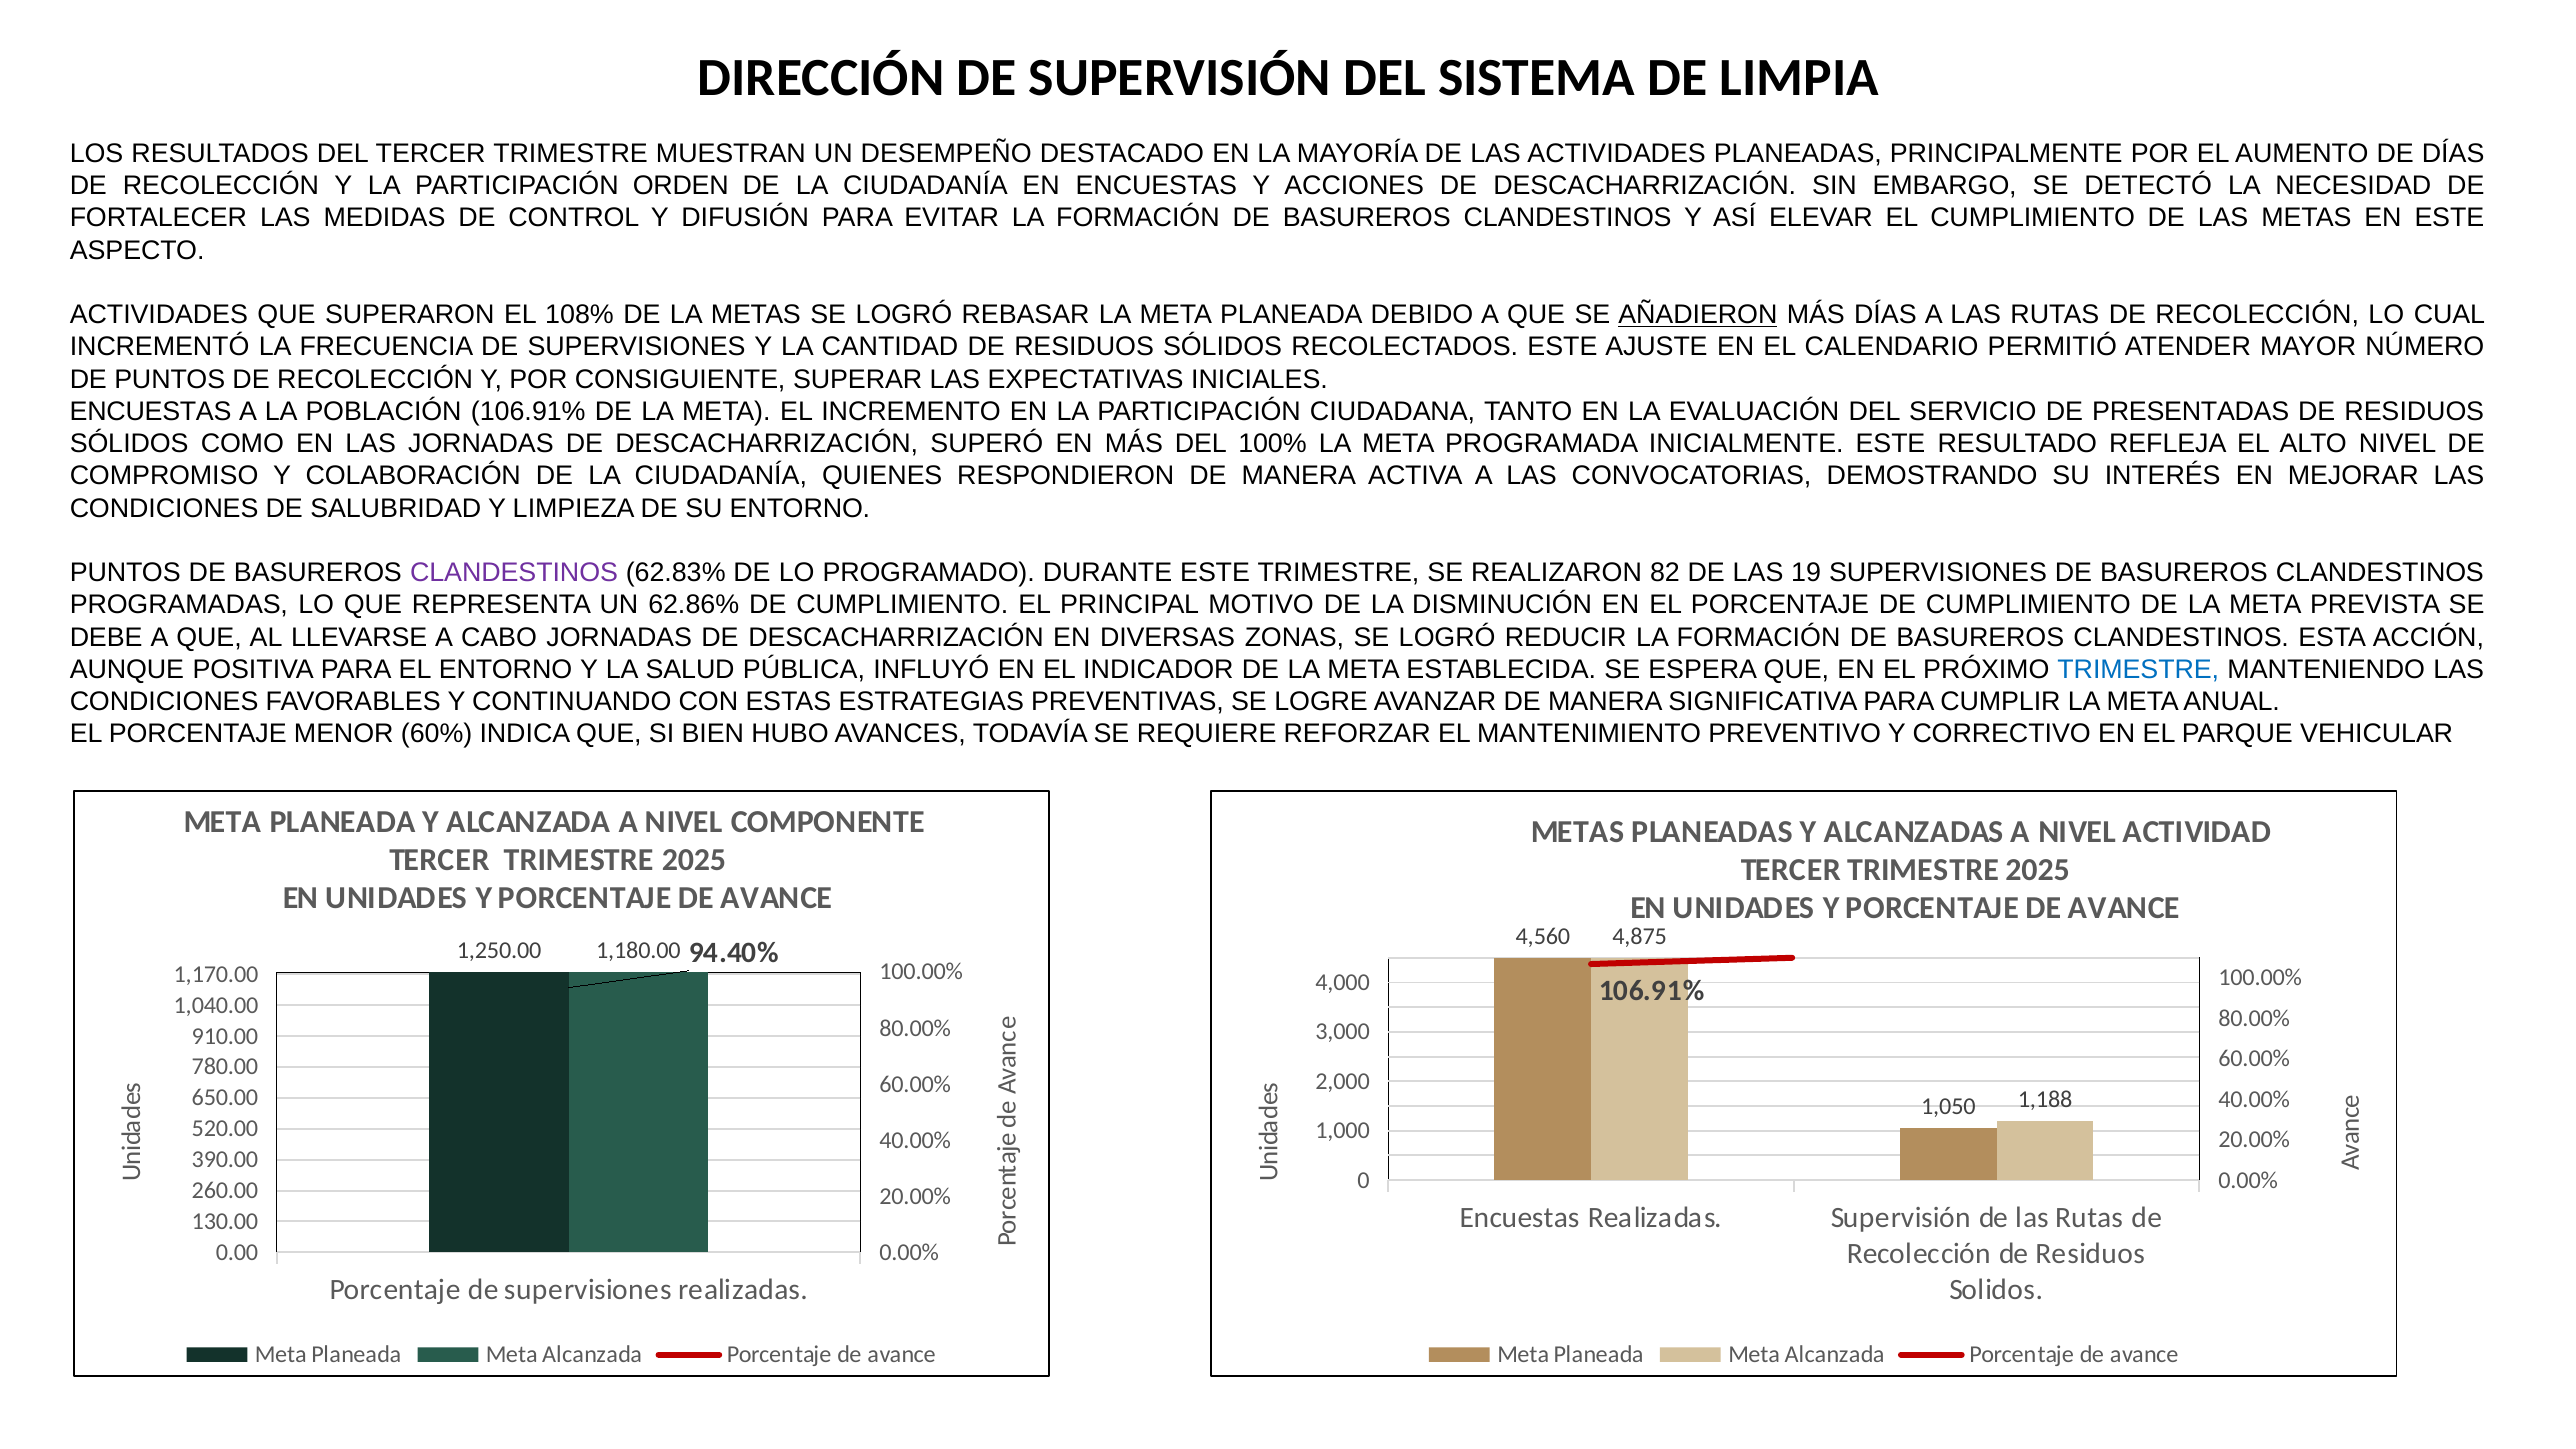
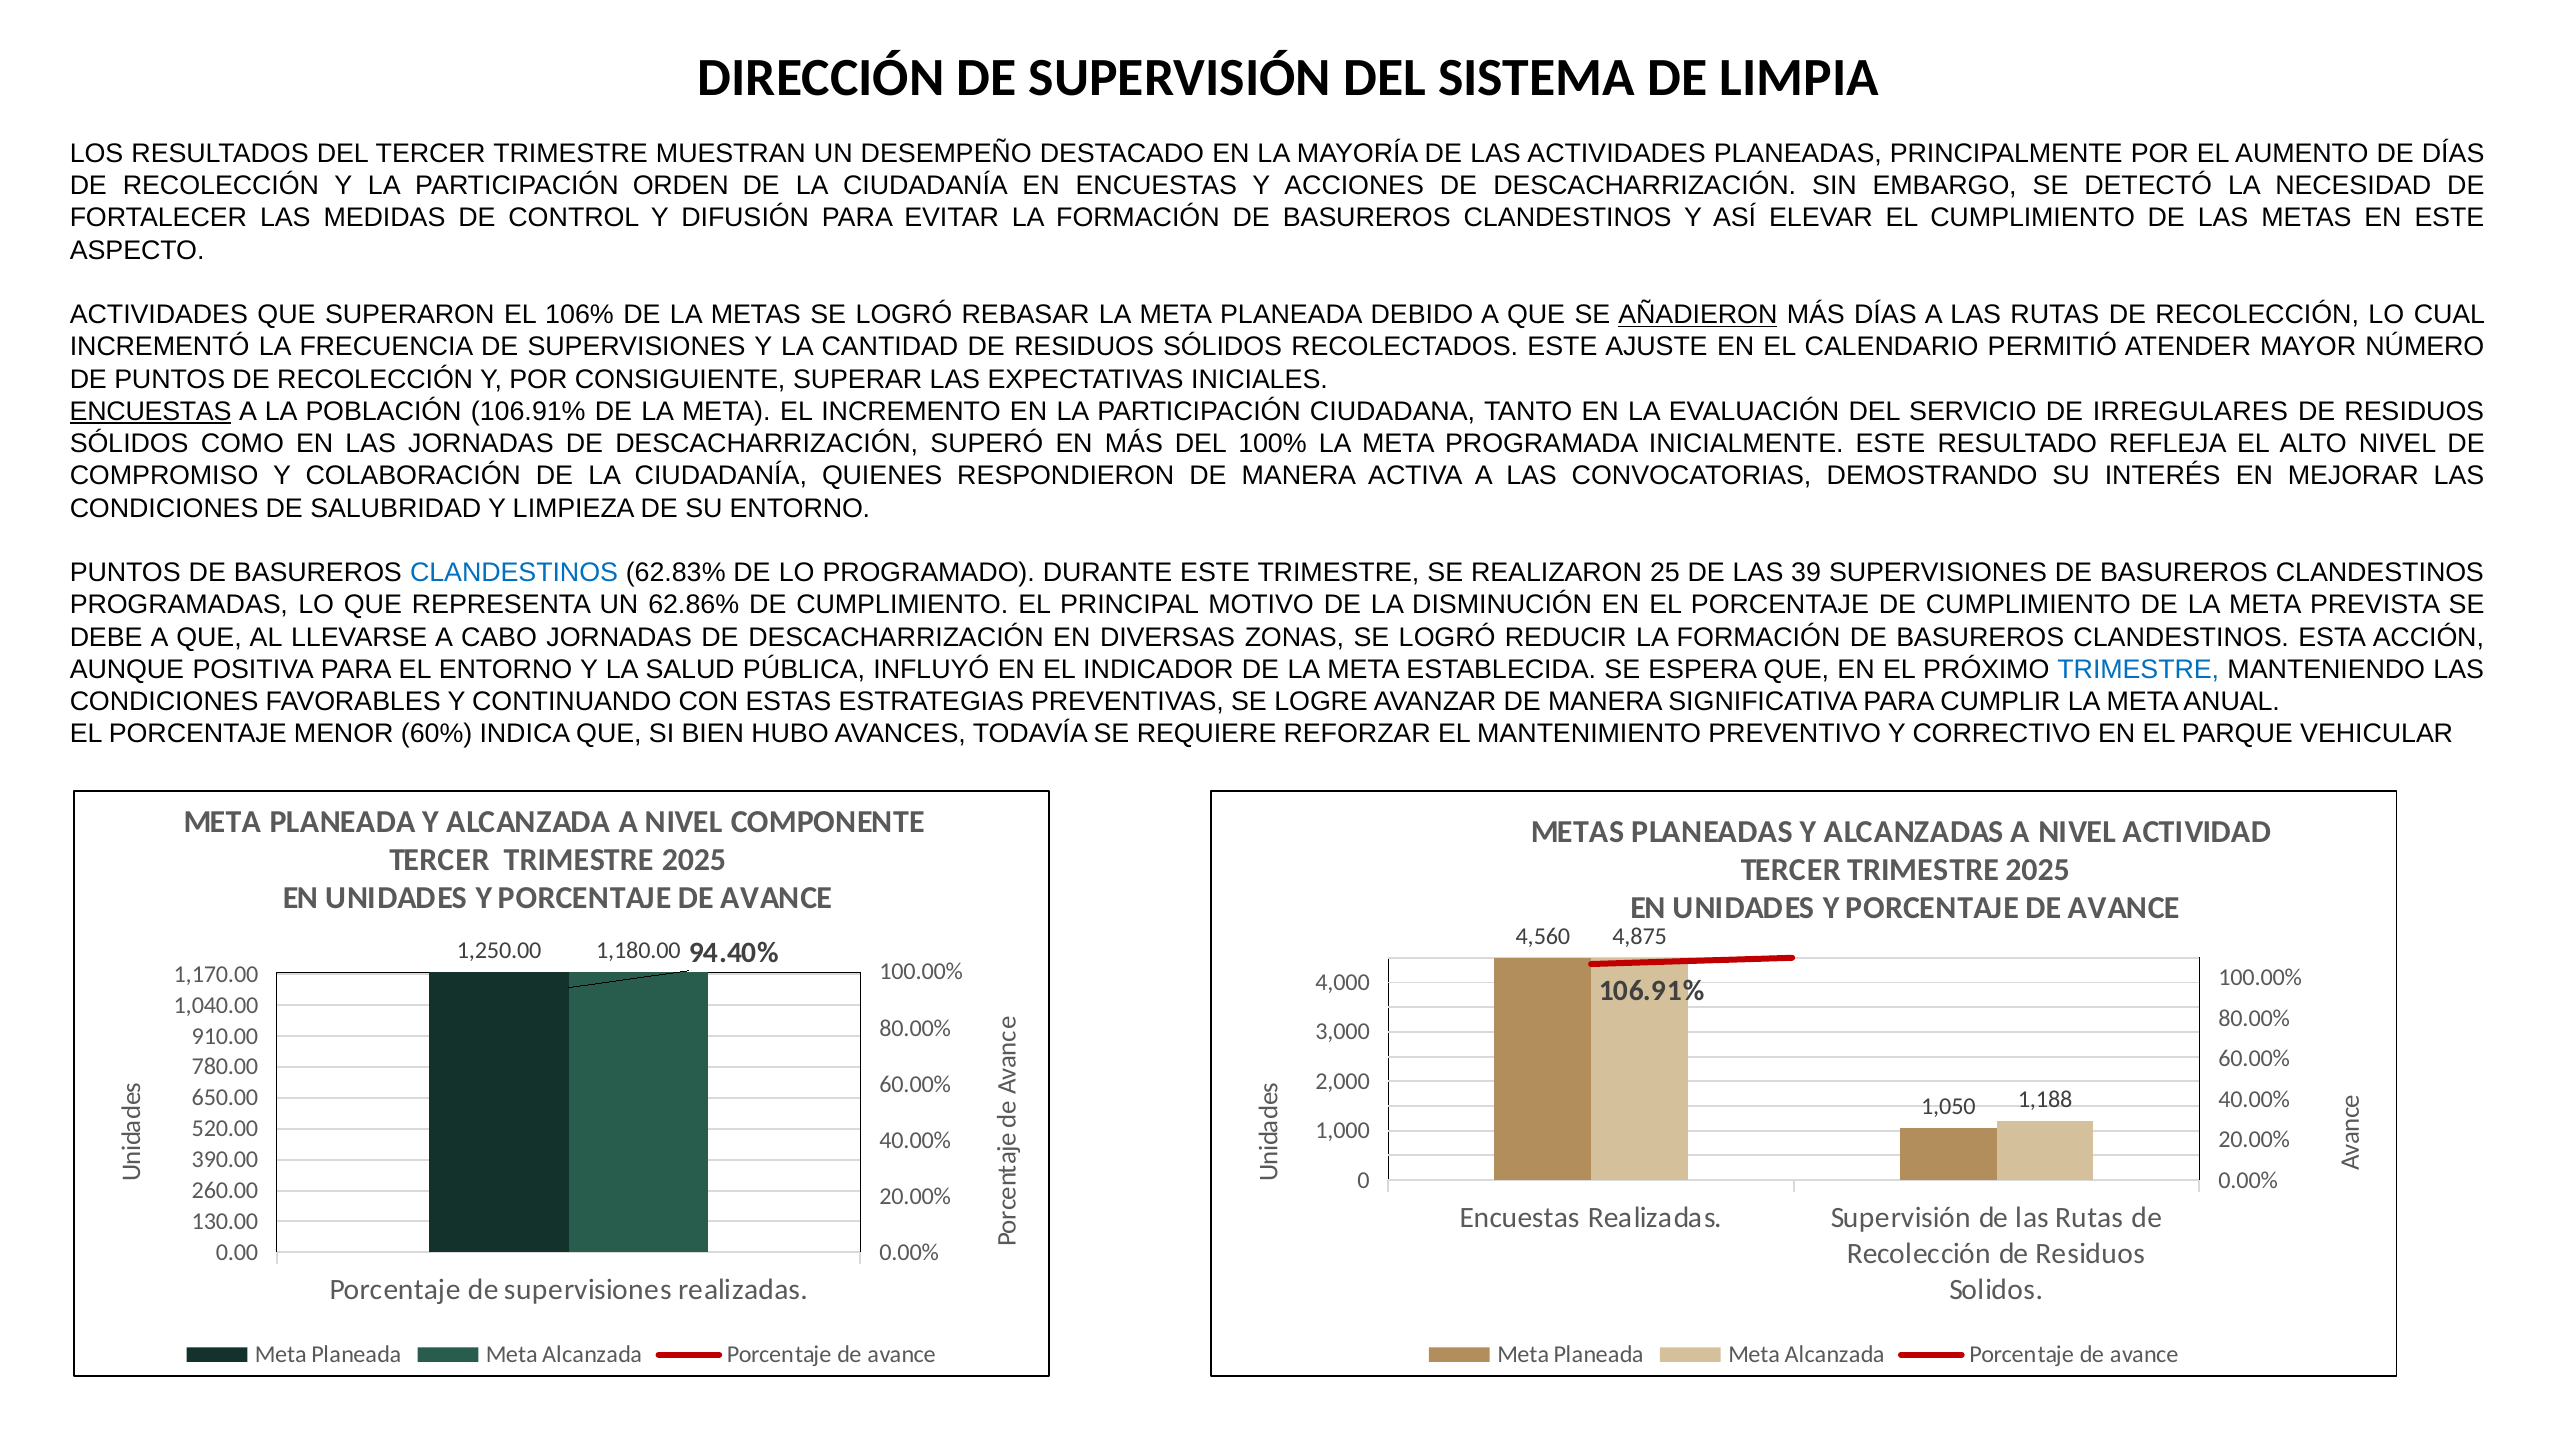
108%: 108% -> 106%
ENCUESTAS at (151, 412) underline: none -> present
PRESENTADAS: PRESENTADAS -> IRREGULARES
CLANDESTINOS at (514, 573) colour: purple -> blue
82: 82 -> 25
19: 19 -> 39
